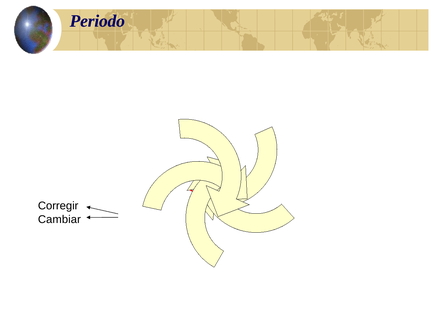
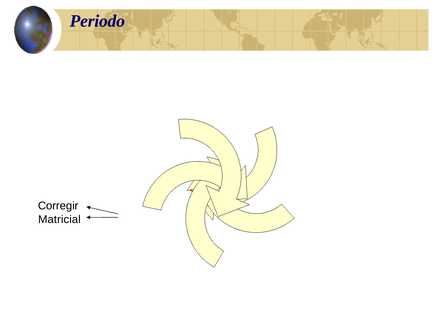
Cambiar: Cambiar -> Matricial
